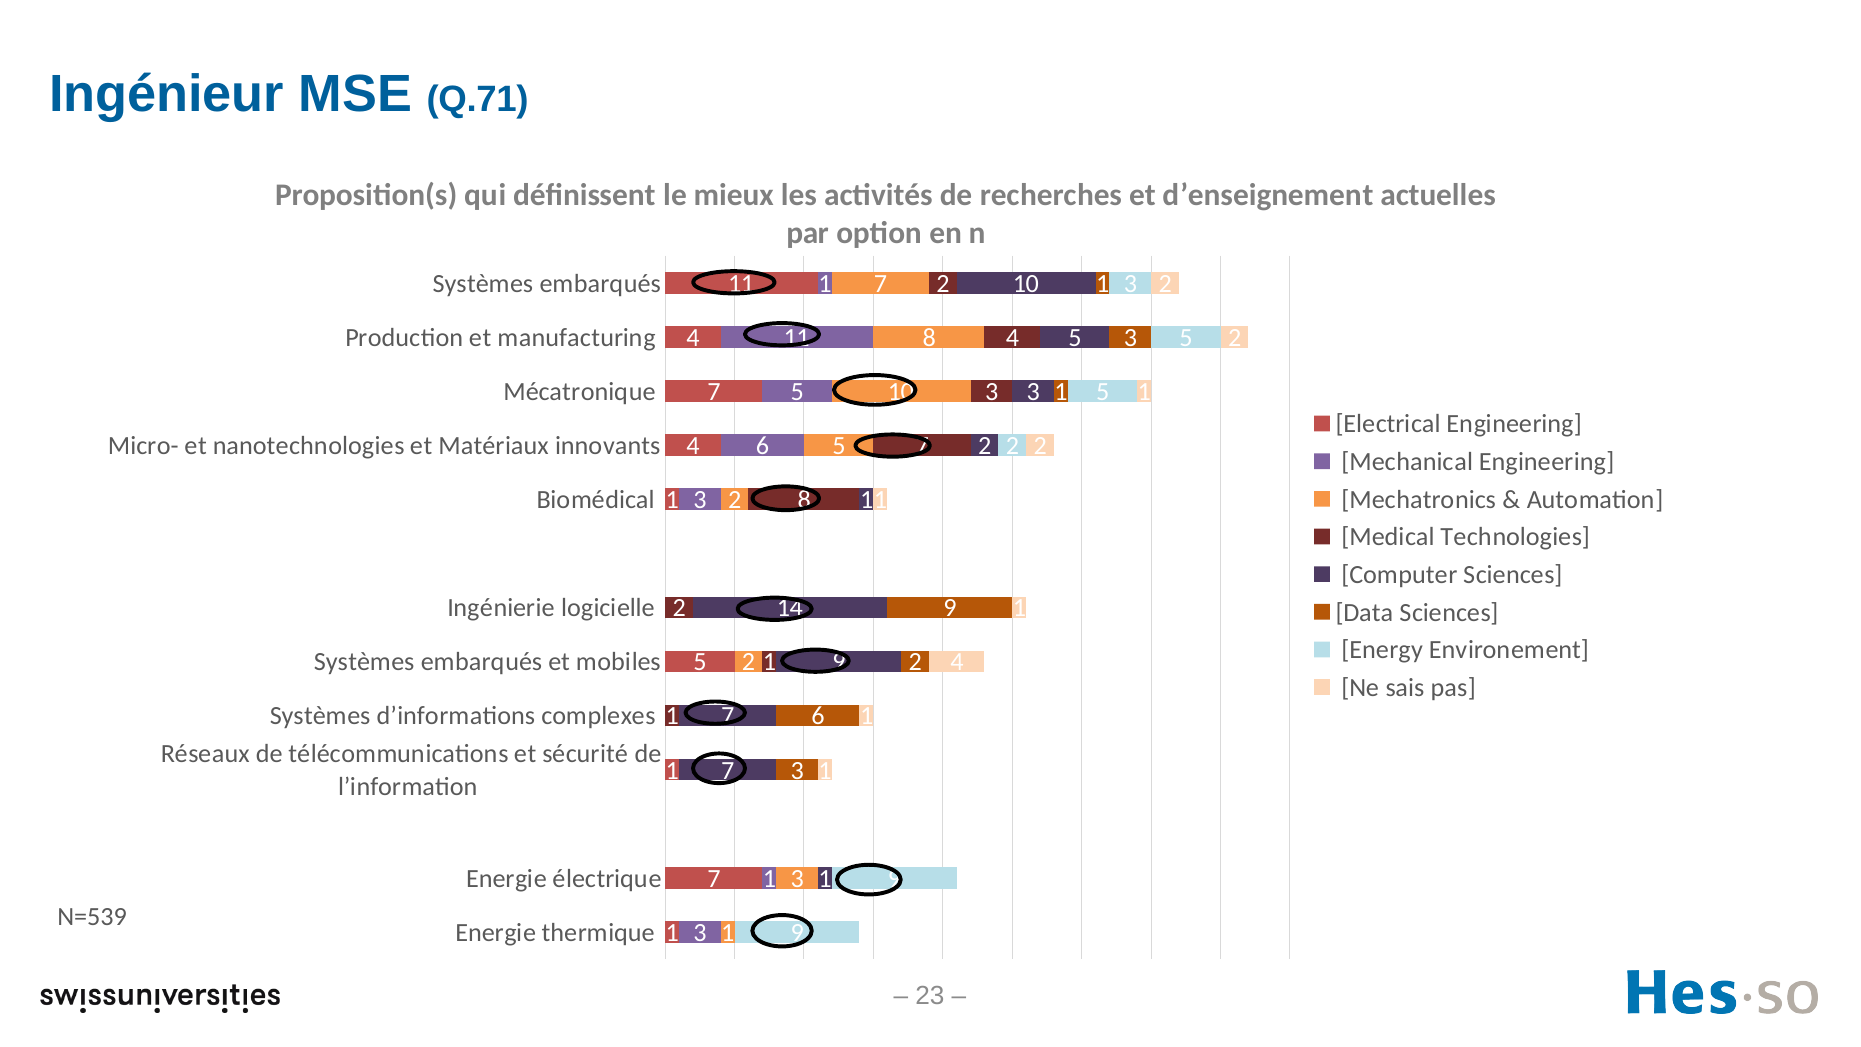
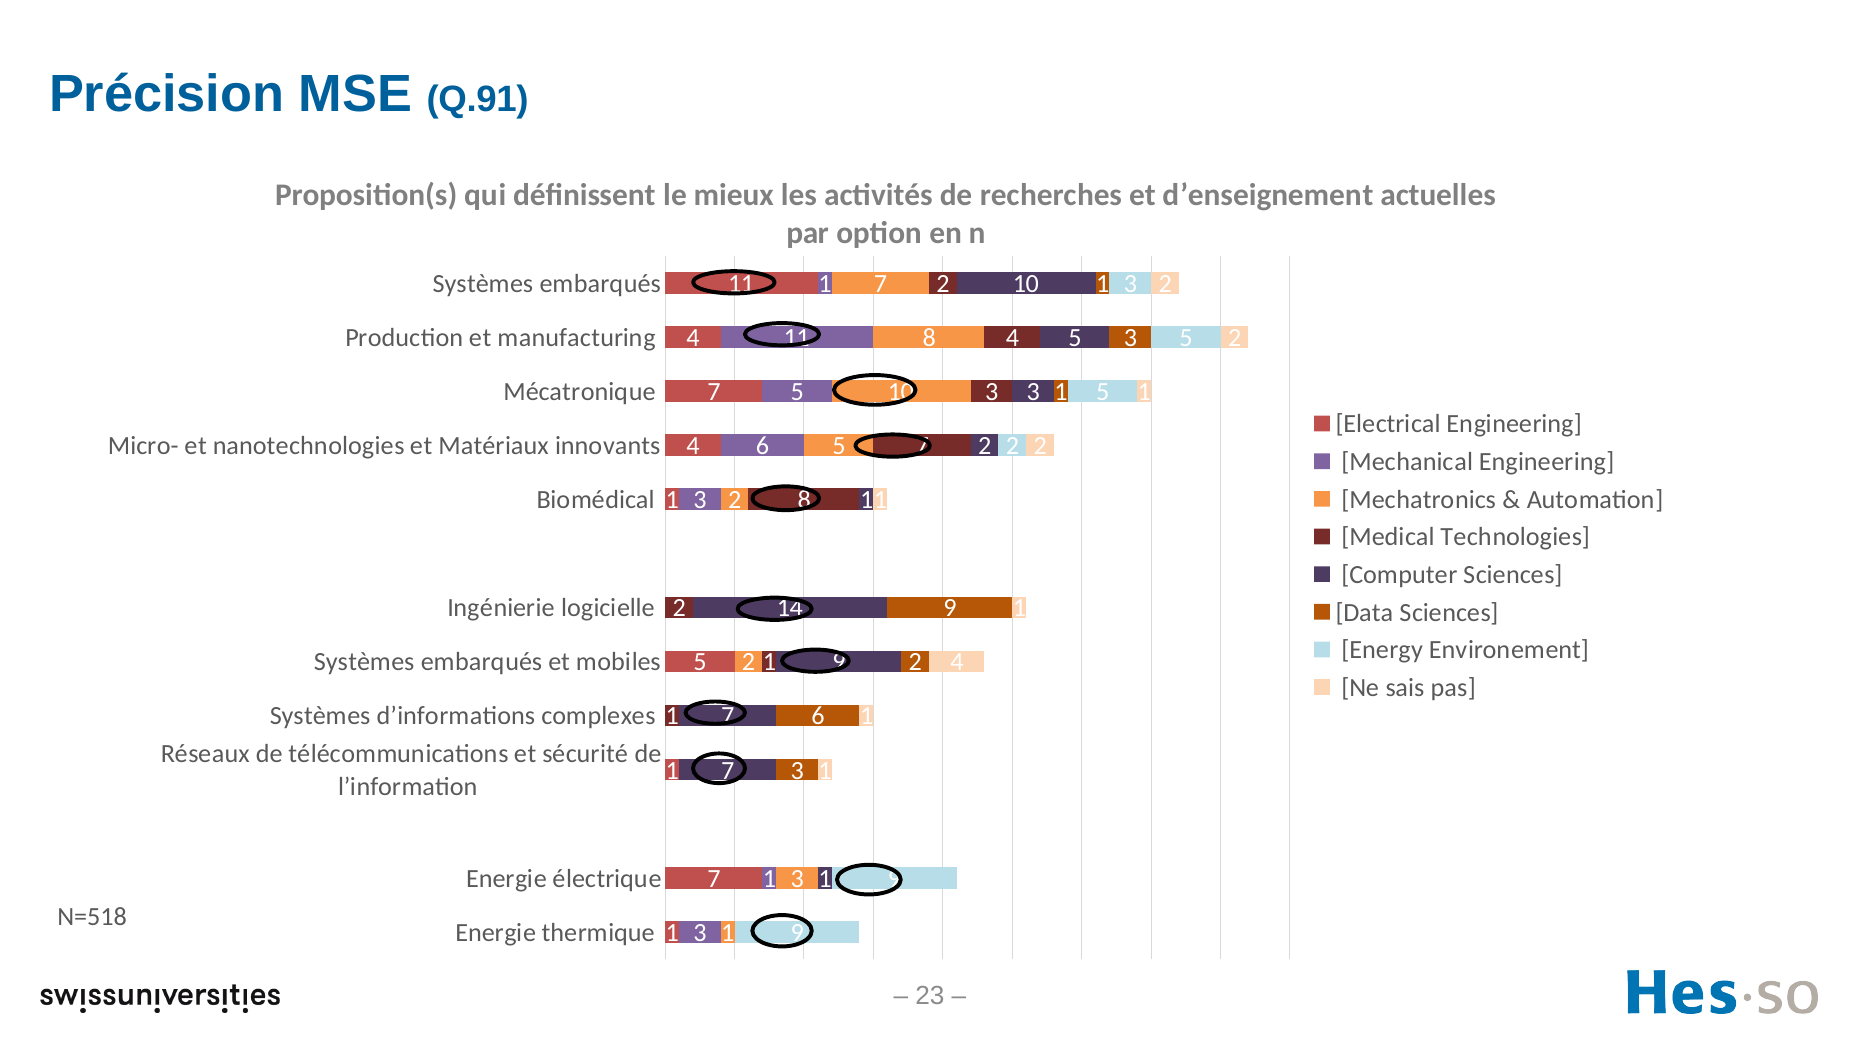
Ingénieur: Ingénieur -> Précision
Q.71: Q.71 -> Q.91
N=539: N=539 -> N=518
